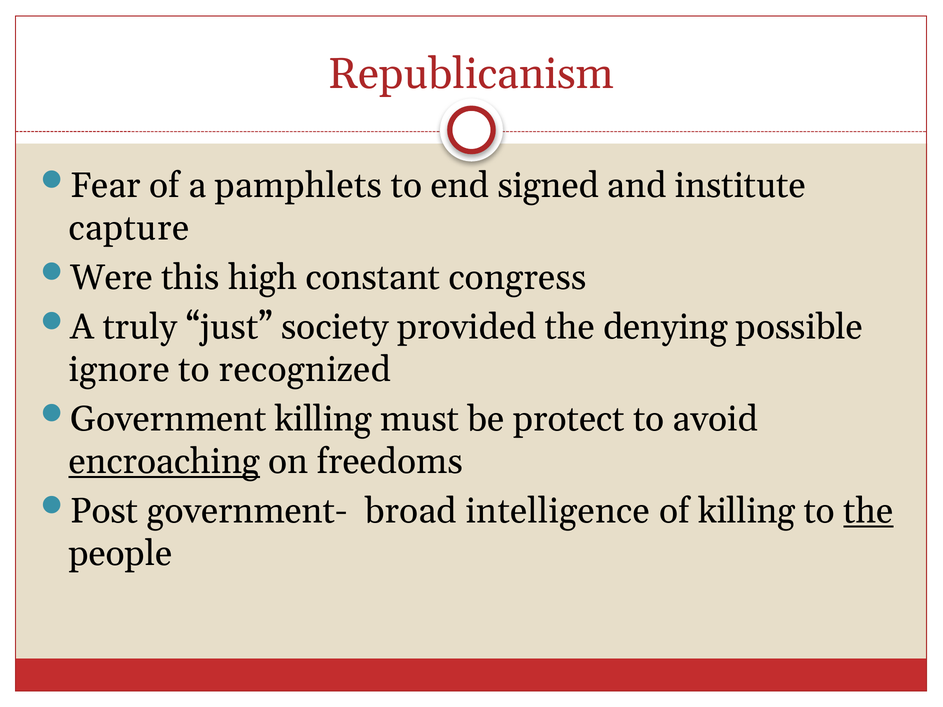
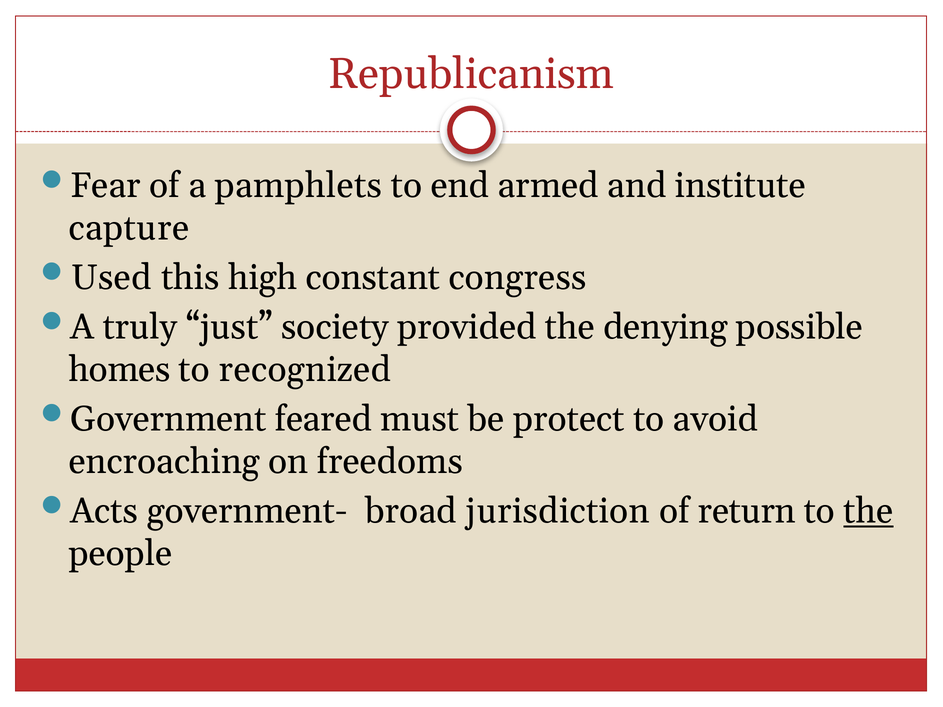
signed: signed -> armed
Were: Were -> Used
ignore: ignore -> homes
Government killing: killing -> feared
encroaching underline: present -> none
Post: Post -> Acts
intelligence: intelligence -> jurisdiction
of killing: killing -> return
